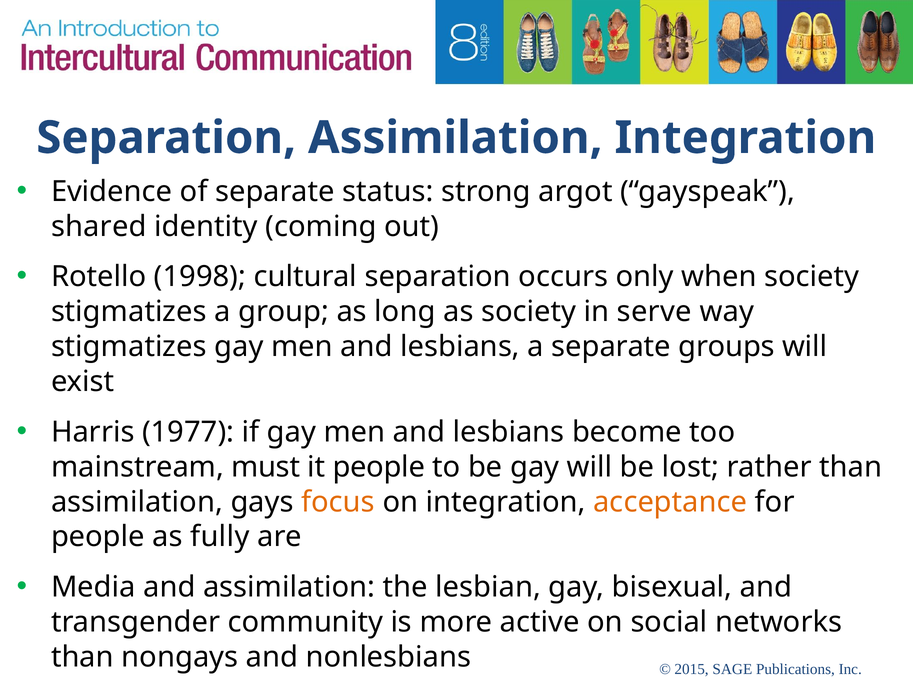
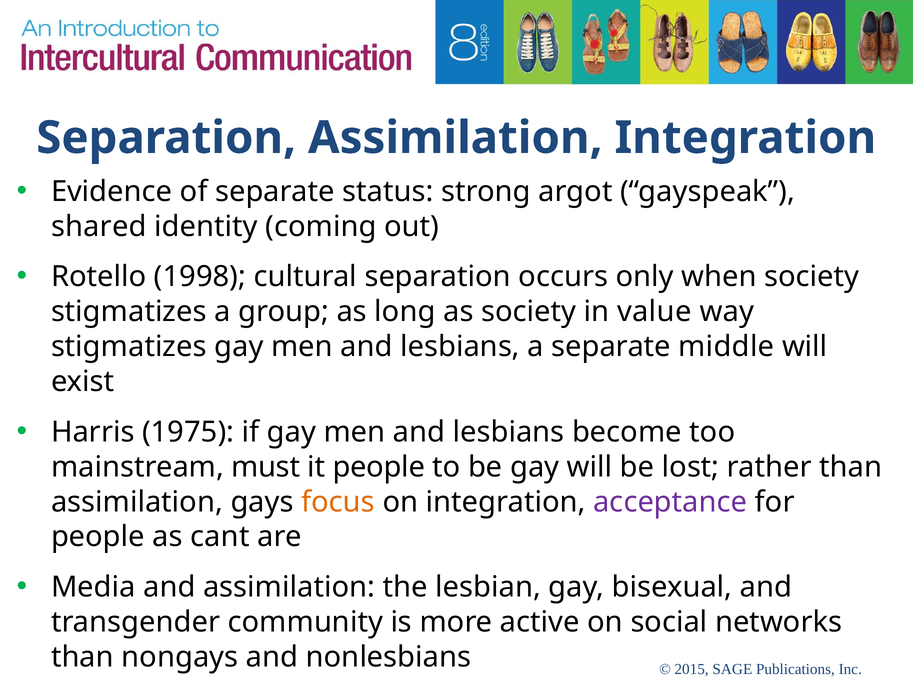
serve: serve -> value
groups: groups -> middle
1977: 1977 -> 1975
acceptance colour: orange -> purple
fully: fully -> cant
